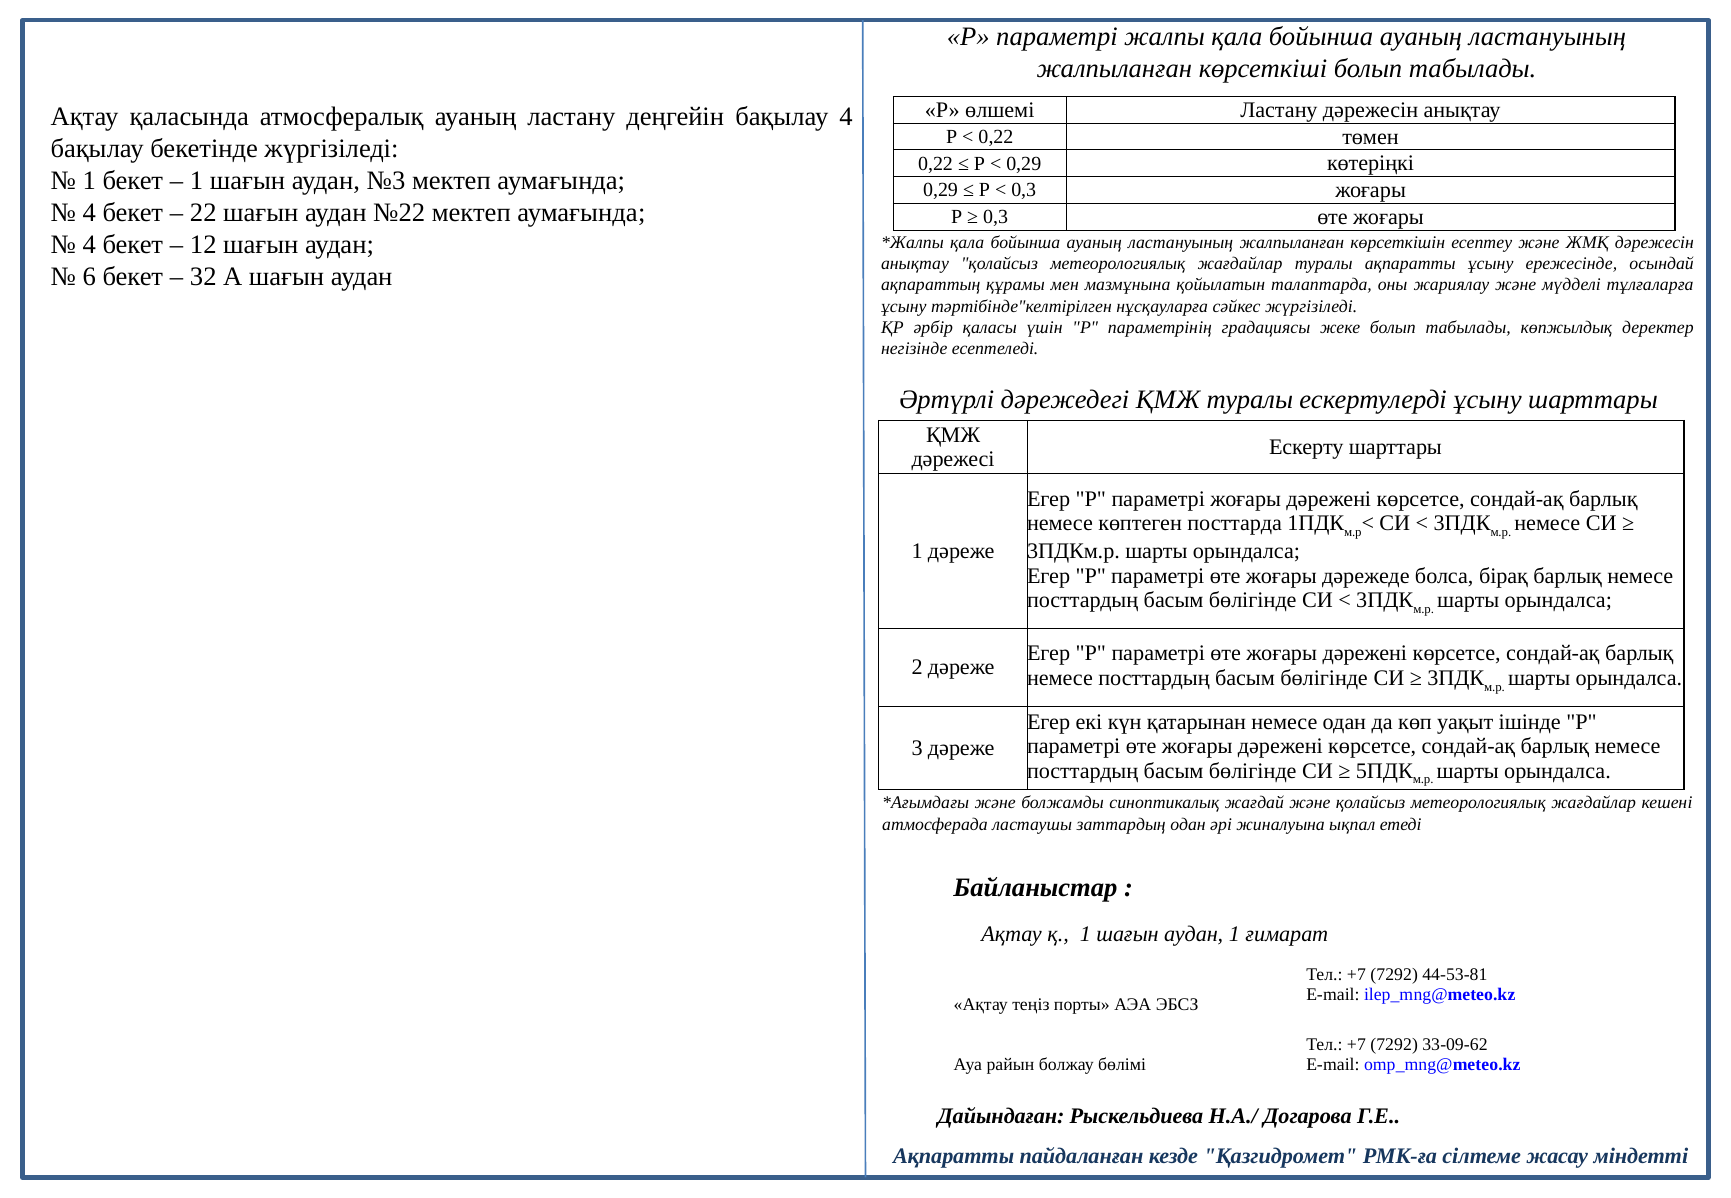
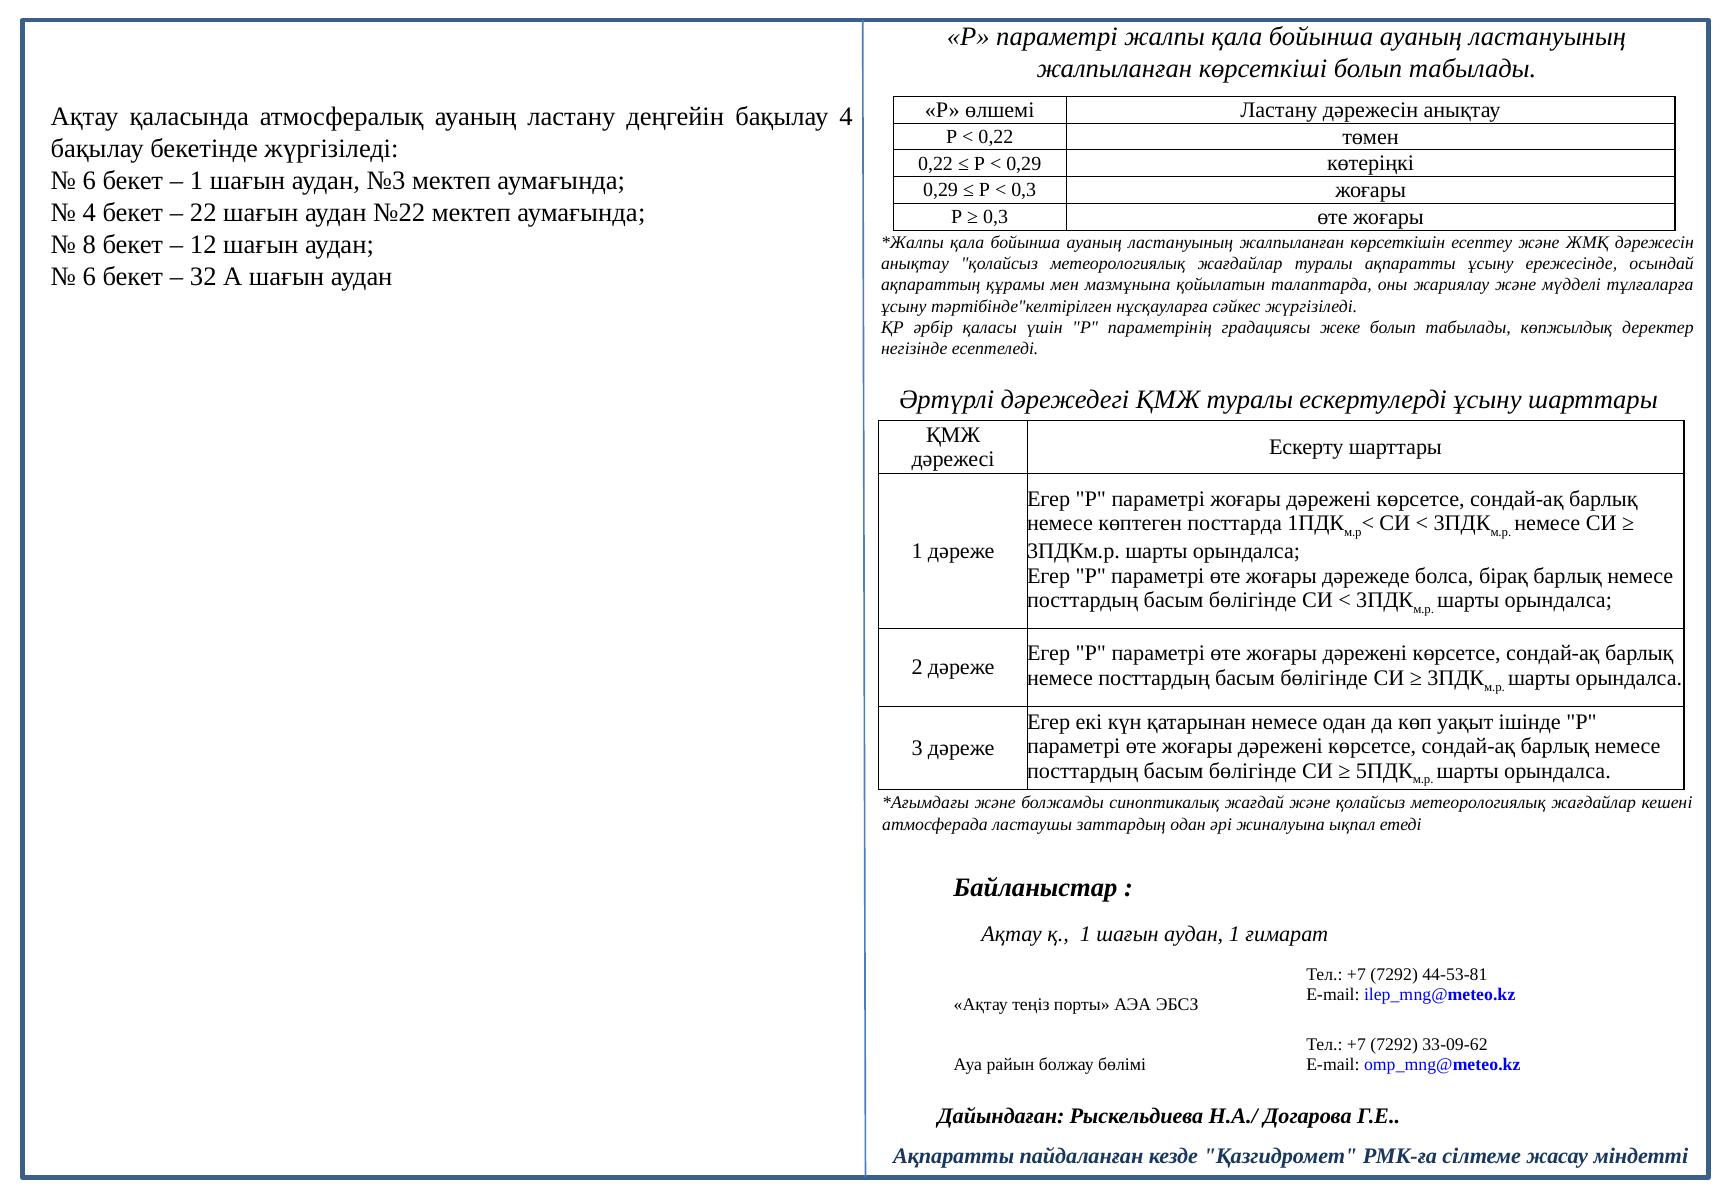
1 at (89, 181): 1 -> 6
4 at (89, 245): 4 -> 8
